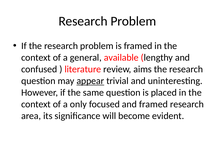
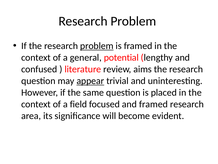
problem at (97, 46) underline: none -> present
available: available -> potential
only: only -> field
